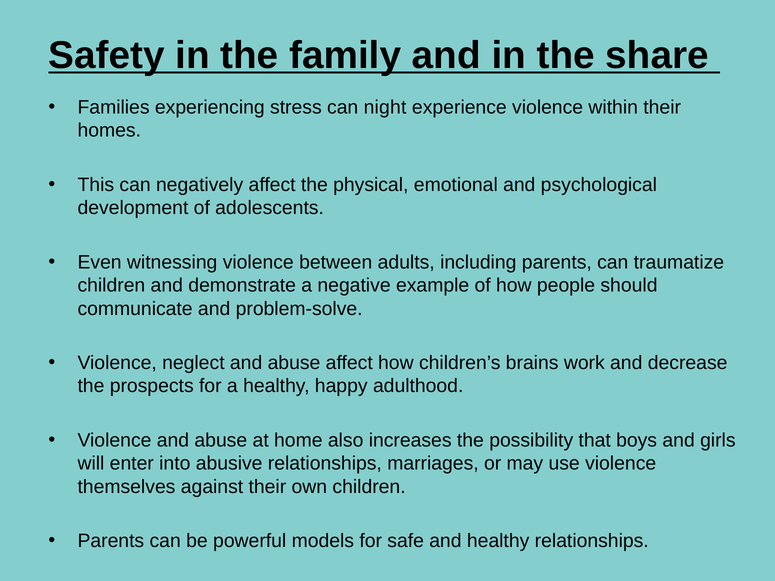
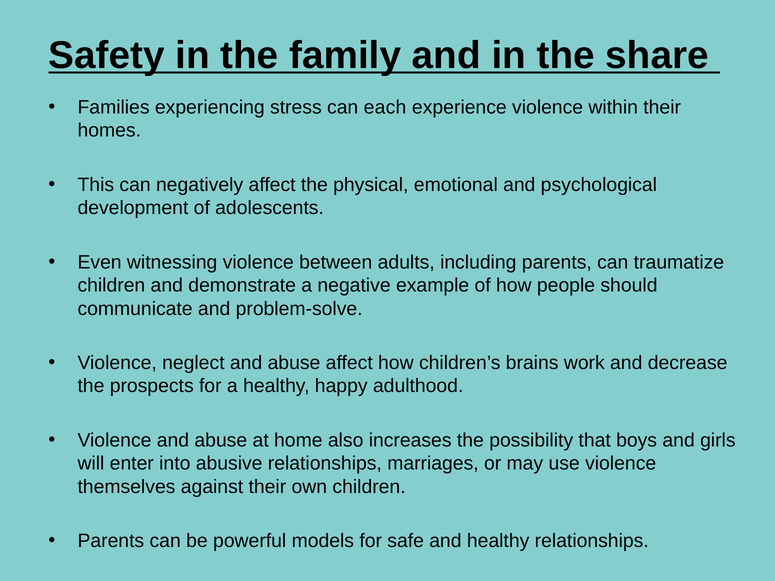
night: night -> each
